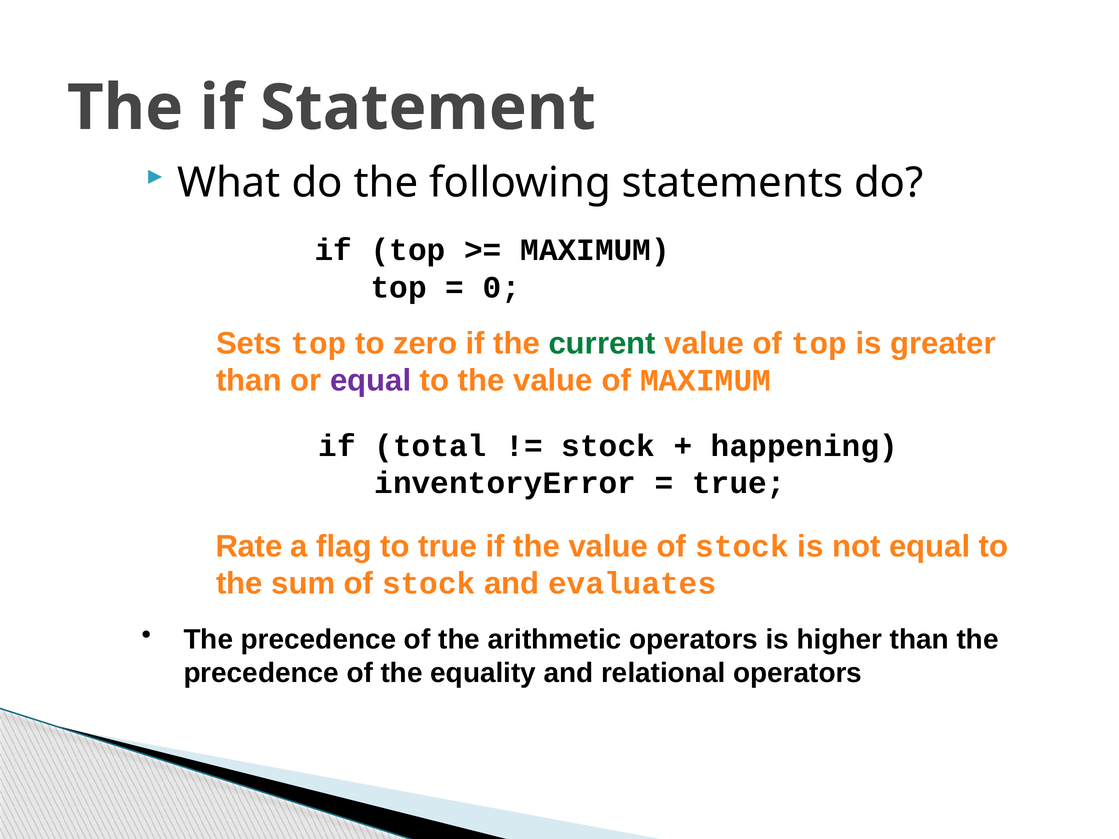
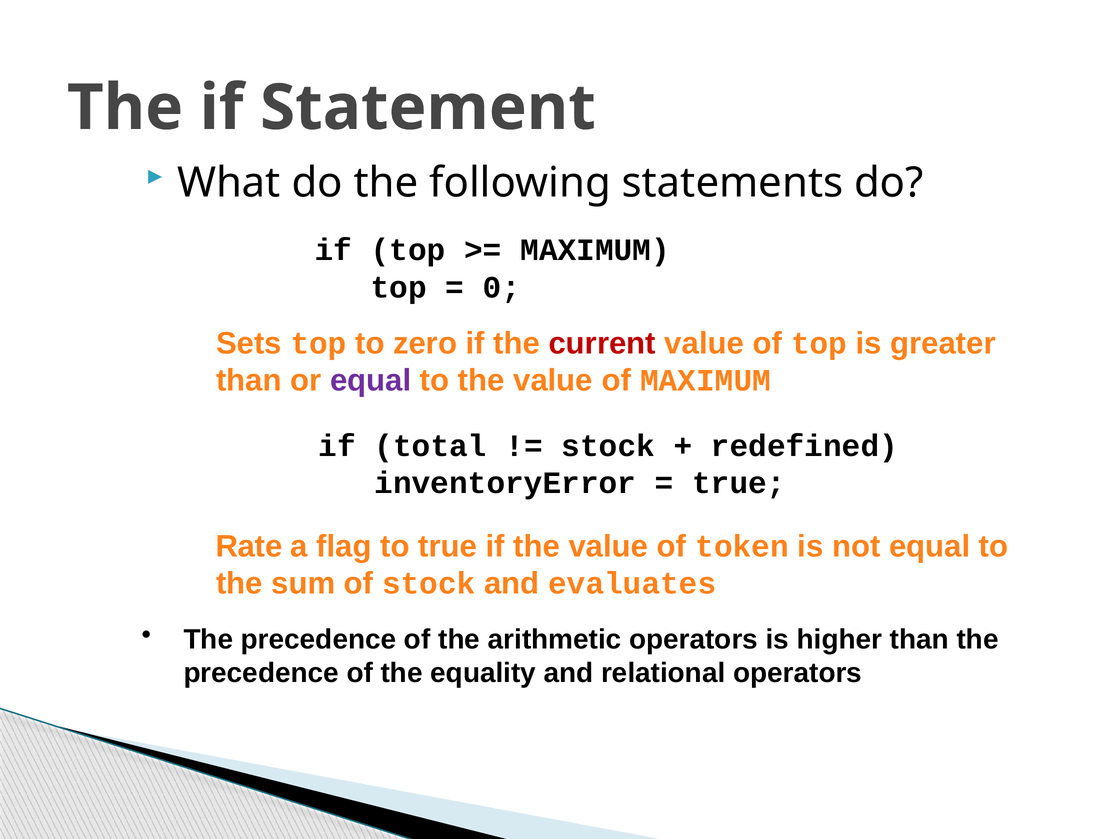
current colour: green -> red
happening: happening -> redefined
value of stock: stock -> token
